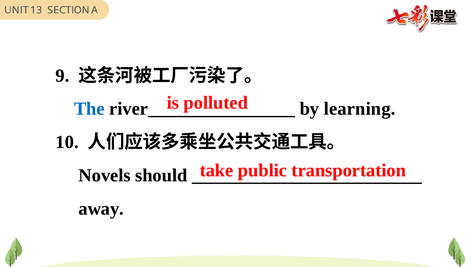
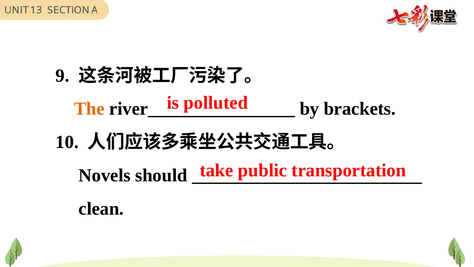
The colour: blue -> orange
learning: learning -> brackets
away: away -> clean
